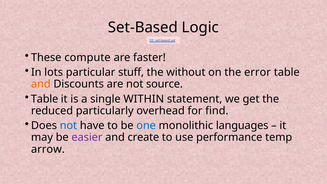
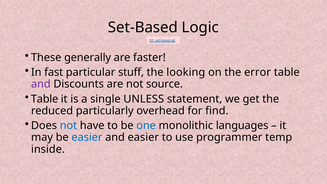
compute: compute -> generally
lots: lots -> fast
without: without -> looking
and at (41, 84) colour: orange -> purple
WITHIN: WITHIN -> UNLESS
easier at (87, 137) colour: purple -> blue
and create: create -> easier
performance: performance -> programmer
arrow: arrow -> inside
